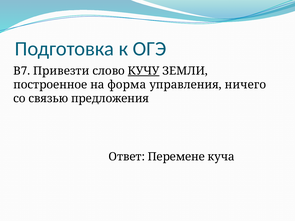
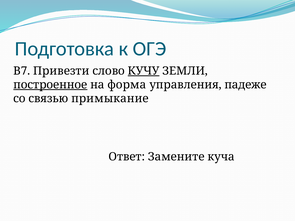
построенное underline: none -> present
ничего: ничего -> падеже
предложения: предложения -> примыкание
Перемене: Перемене -> Замените
